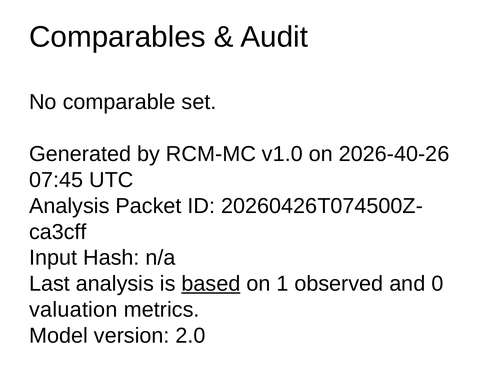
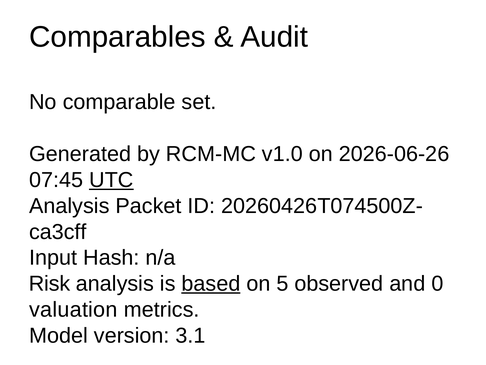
2026-40-26: 2026-40-26 -> 2026-06-26
UTC underline: none -> present
Last: Last -> Risk
1: 1 -> 5
2.0: 2.0 -> 3.1
